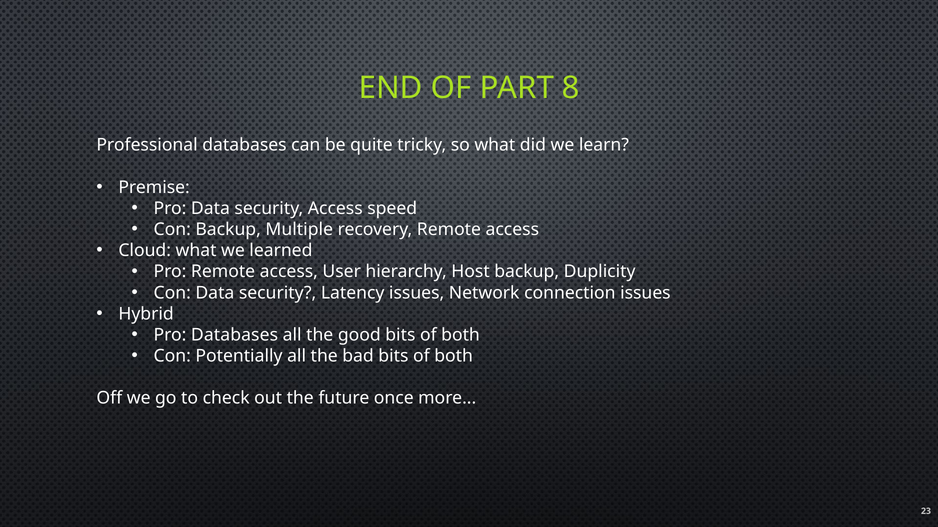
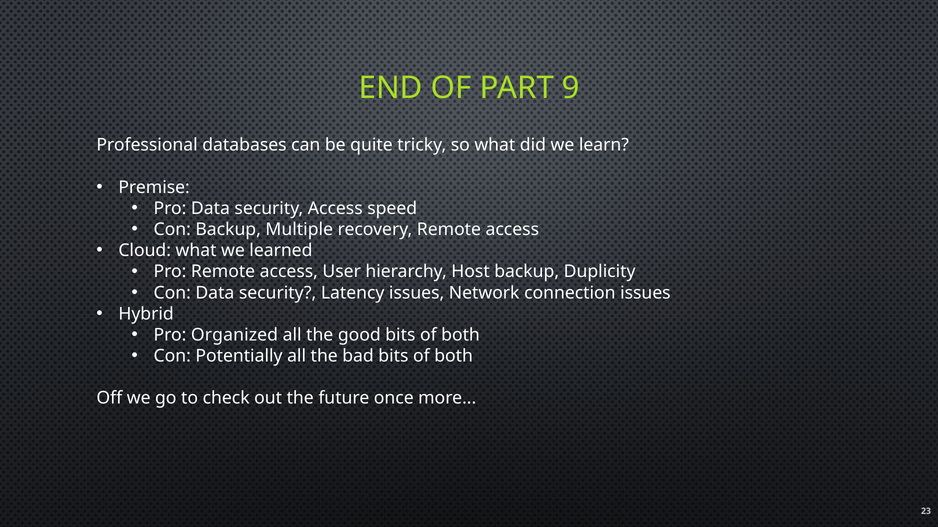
8: 8 -> 9
Pro Databases: Databases -> Organized
